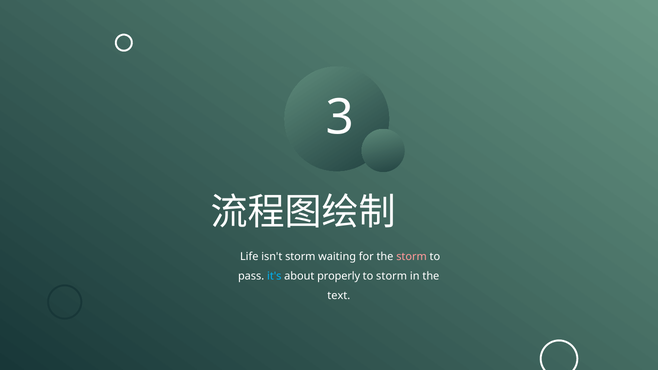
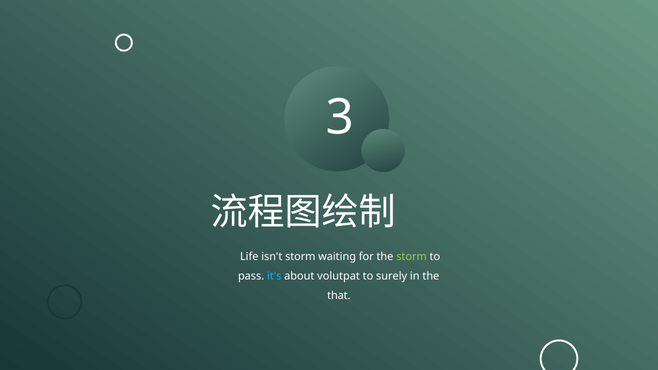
storm at (412, 256) colour: pink -> light green
properly: properly -> volutpat
to storm: storm -> surely
text: text -> that
